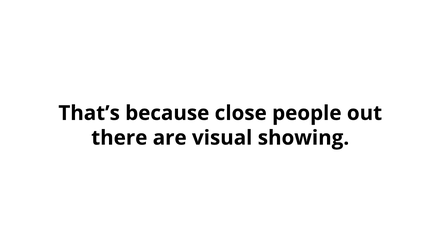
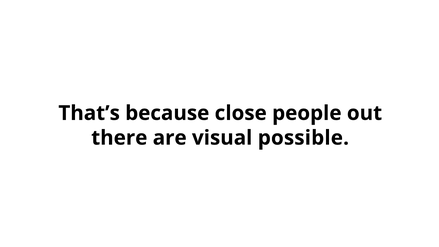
showing: showing -> possible
